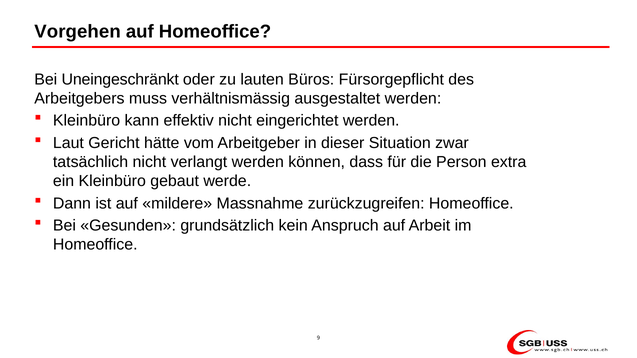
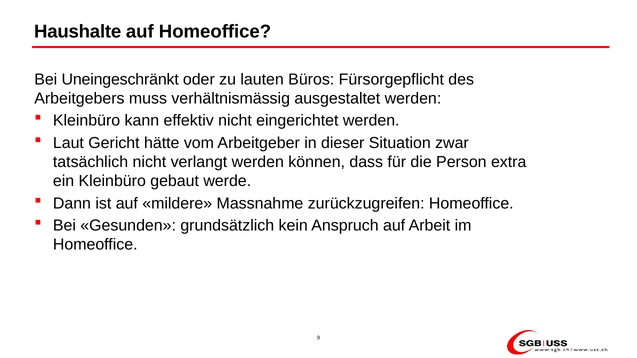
Vorgehen: Vorgehen -> Haushalte
